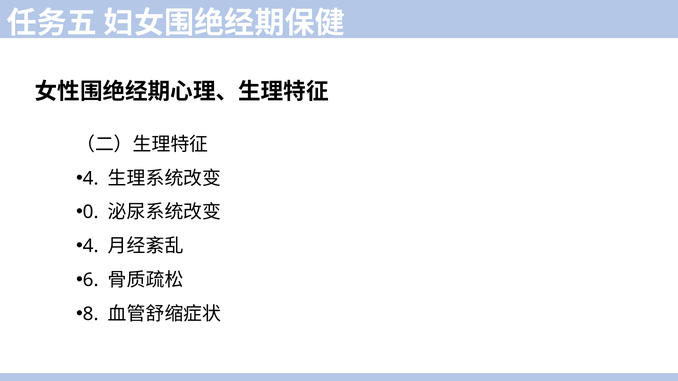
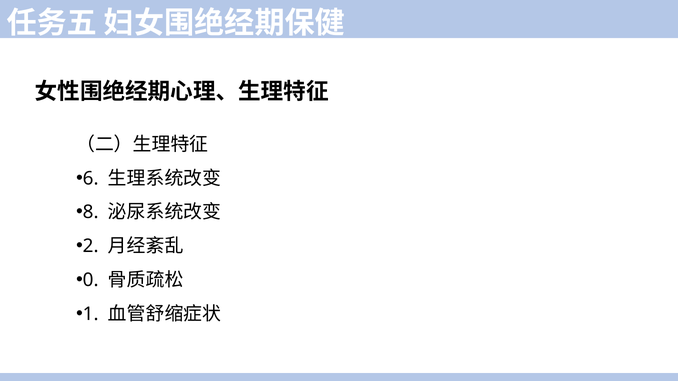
4 at (91, 179): 4 -> 6
0: 0 -> 8
4 at (91, 246): 4 -> 2
6: 6 -> 0
8: 8 -> 1
